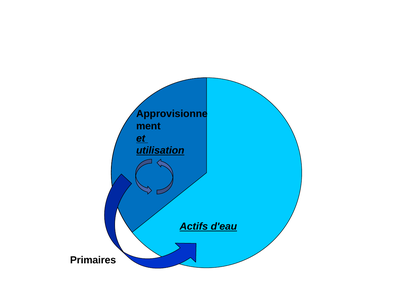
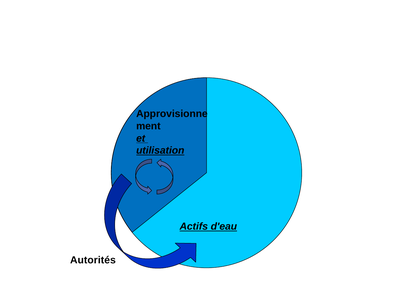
Primaires: Primaires -> Autorités
